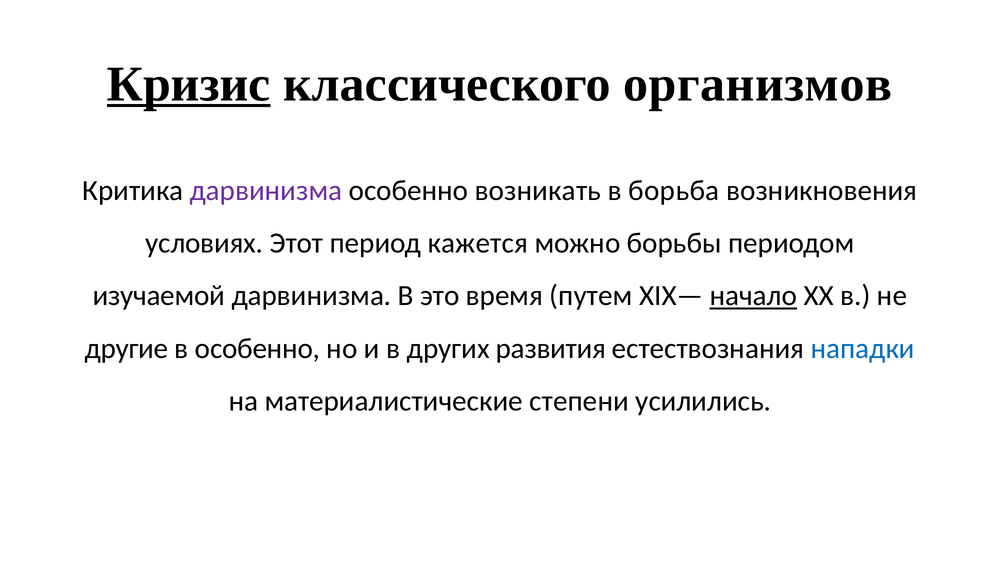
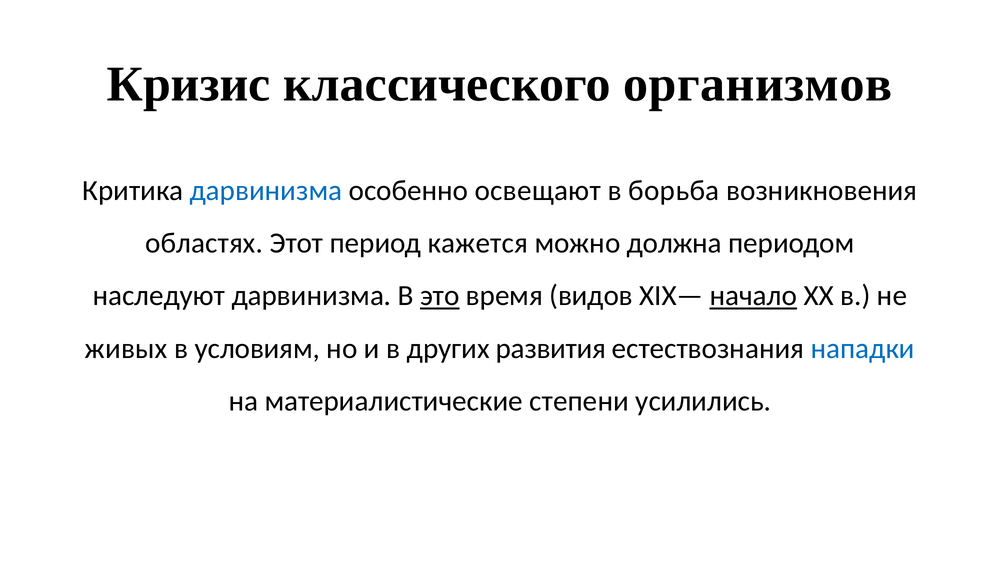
Кризис underline: present -> none
дарвинизма at (266, 191) colour: purple -> blue
возникать: возникать -> освещают
условиях: условиях -> областях
борьбы: борьбы -> должна
изучаемой: изучаемой -> наследуют
это underline: none -> present
путем: путем -> видов
другие: другие -> живых
в особенно: особенно -> условиям
